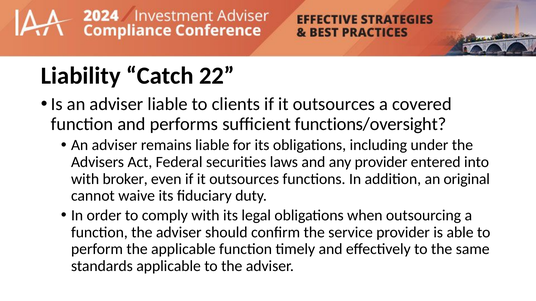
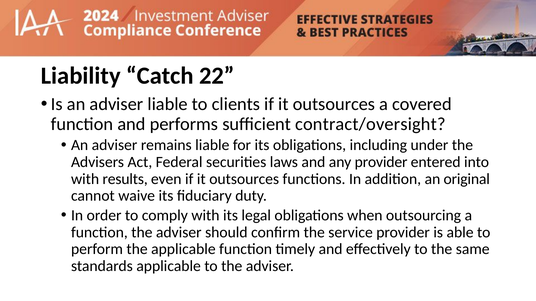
functions/oversight: functions/oversight -> contract/oversight
broker: broker -> results
